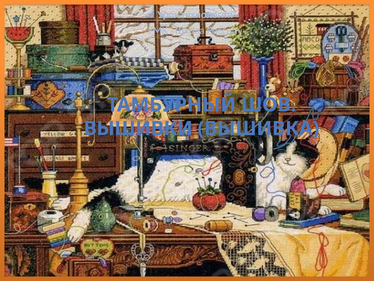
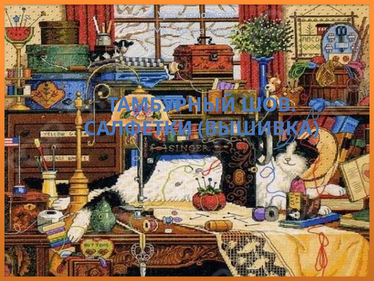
ВЫШИВКИ: ВЫШИВКИ -> САЛФЕТКИ
